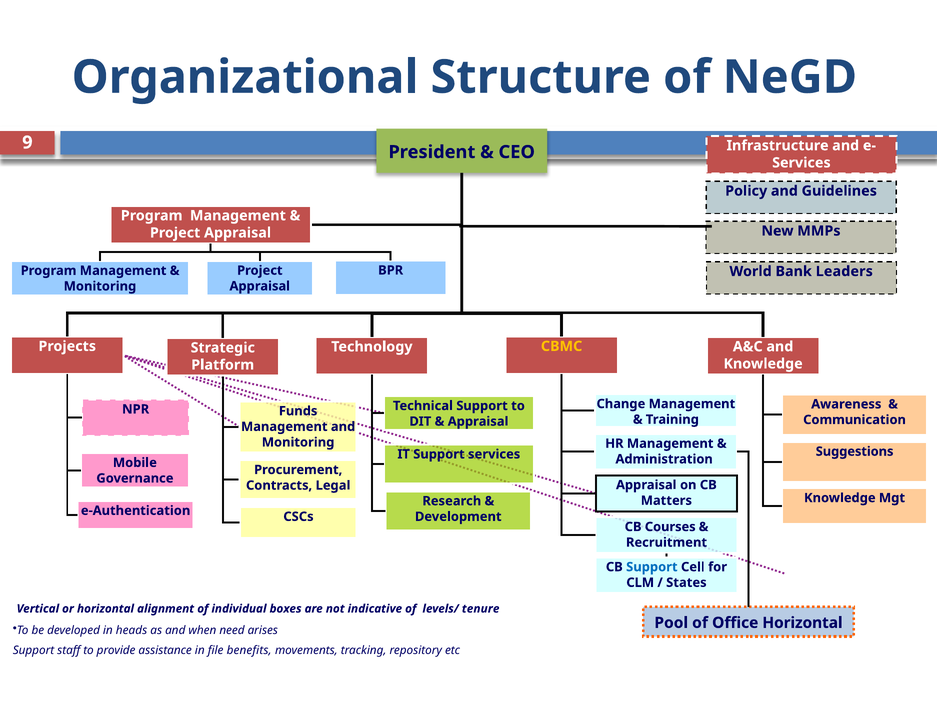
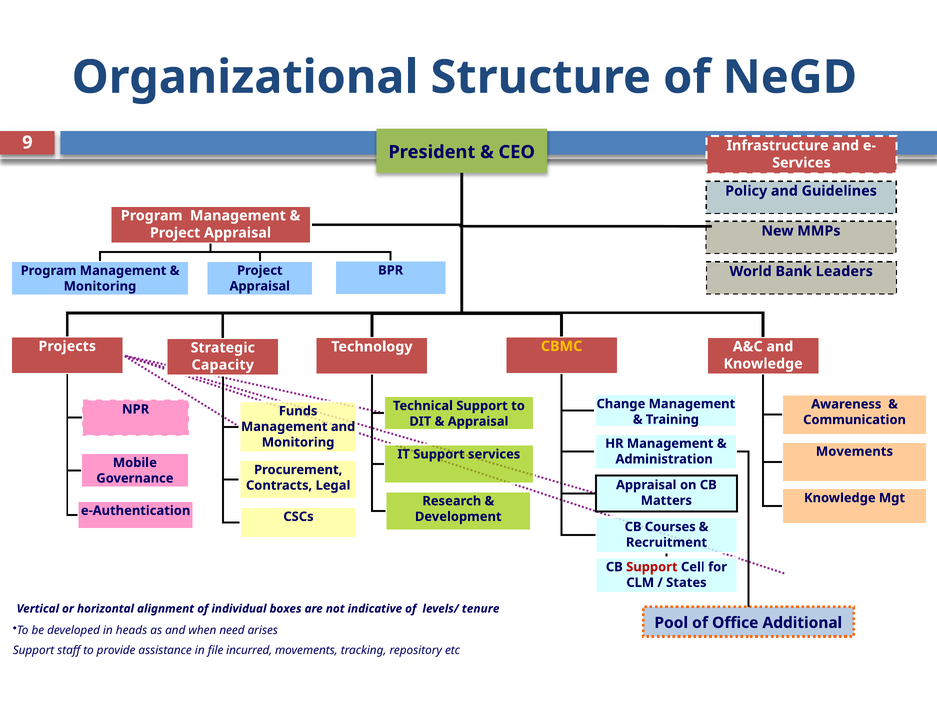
Platform: Platform -> Capacity
Suggestions at (855, 452): Suggestions -> Movements
Support at (652, 568) colour: blue -> red
Office Horizontal: Horizontal -> Additional
benefits: benefits -> incurred
